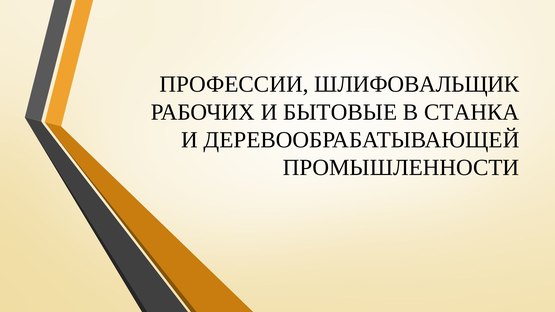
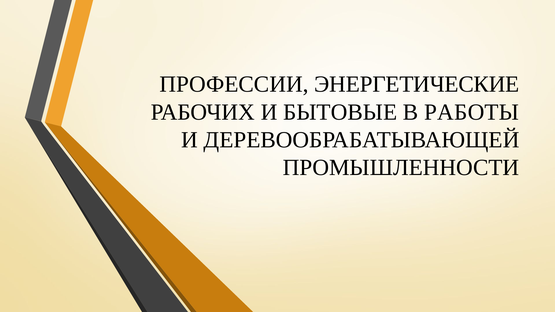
ШЛИФОВАЛЬЩИК: ШЛИФОВАЛЬЩИК -> ЭНЕРГЕТИЧЕСКИЕ
СТАНКА: СТАНКА -> РАБОТЫ
